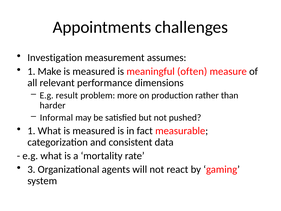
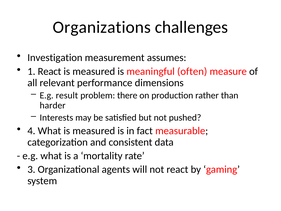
Appointments: Appointments -> Organizations
1 Make: Make -> React
more: more -> there
Informal: Informal -> Interests
1 at (31, 131): 1 -> 4
